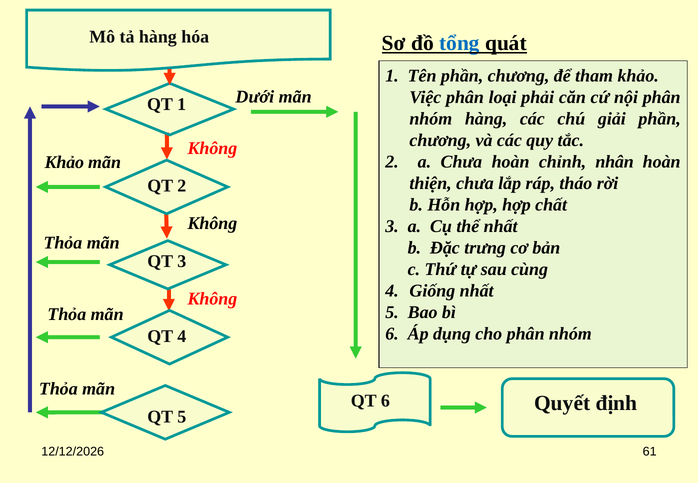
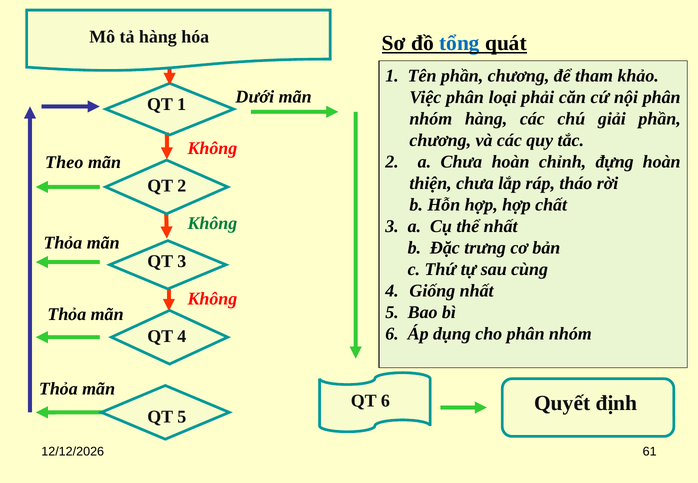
nhân: nhân -> đựng
Khảo at (64, 162): Khảo -> Theo
Không at (212, 224) colour: black -> green
